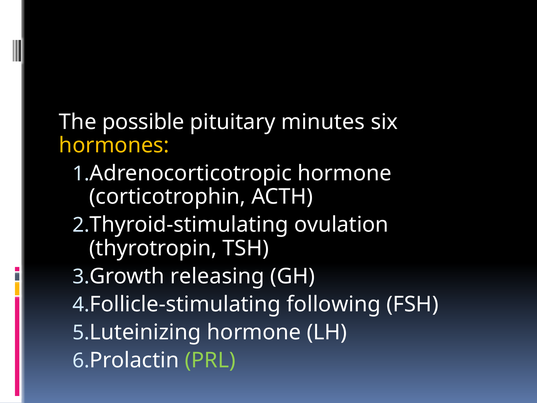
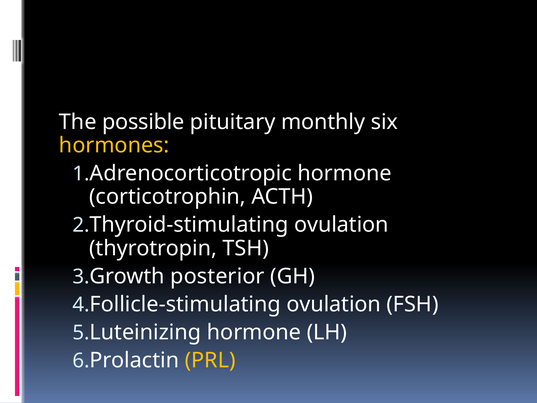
minutes: minutes -> monthly
releasing: releasing -> posterior
following at (334, 304): following -> ovulation
PRL colour: light green -> yellow
